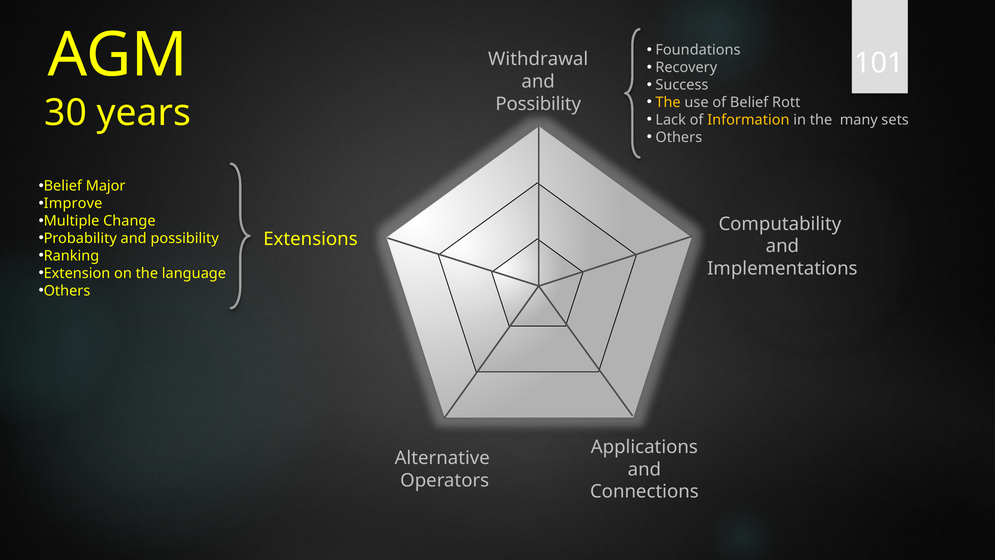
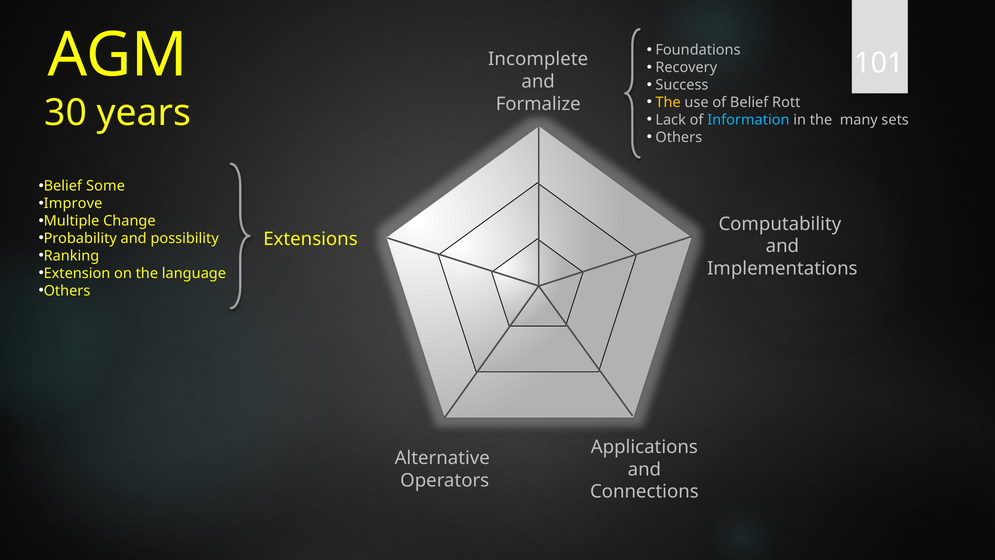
Withdrawal: Withdrawal -> Incomplete
Possibility at (538, 104): Possibility -> Formalize
Information colour: yellow -> light blue
Major: Major -> Some
